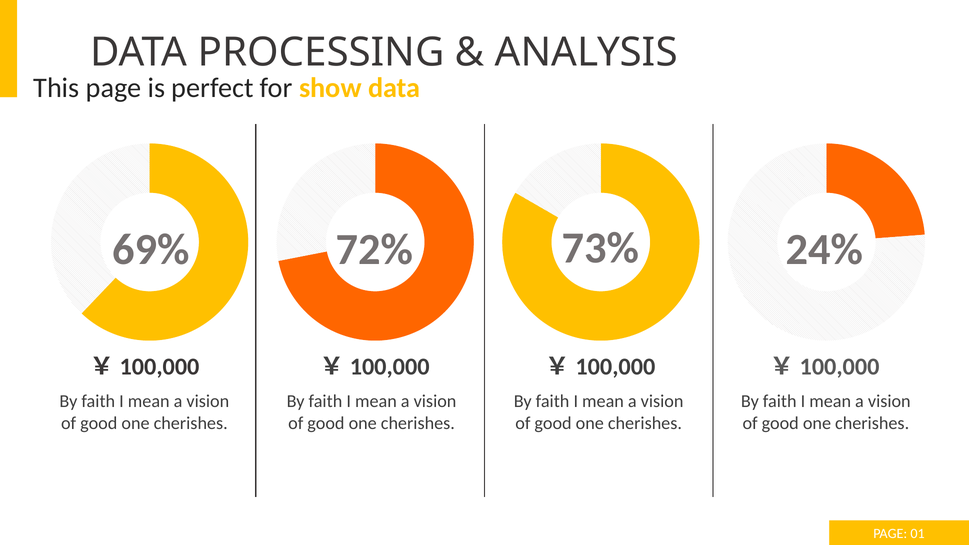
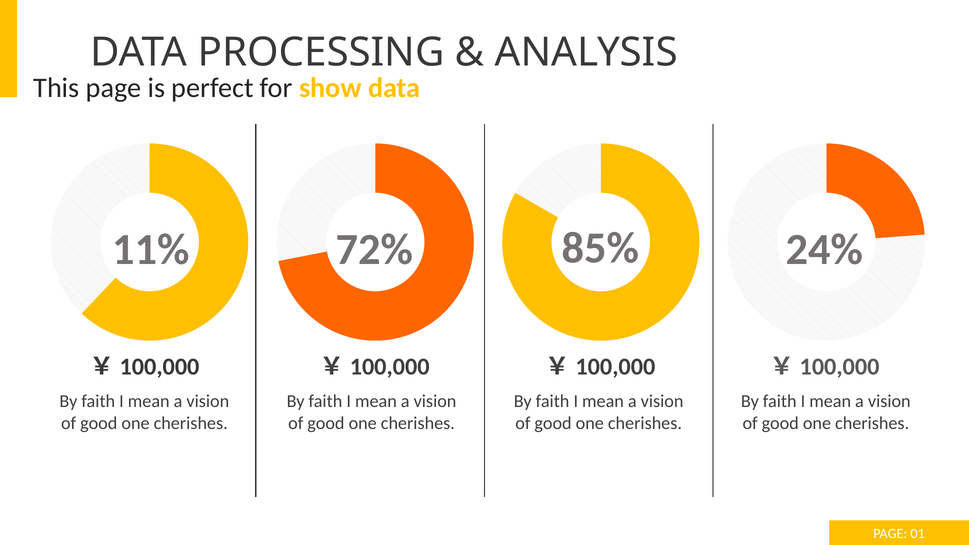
69%: 69% -> 11%
73%: 73% -> 85%
